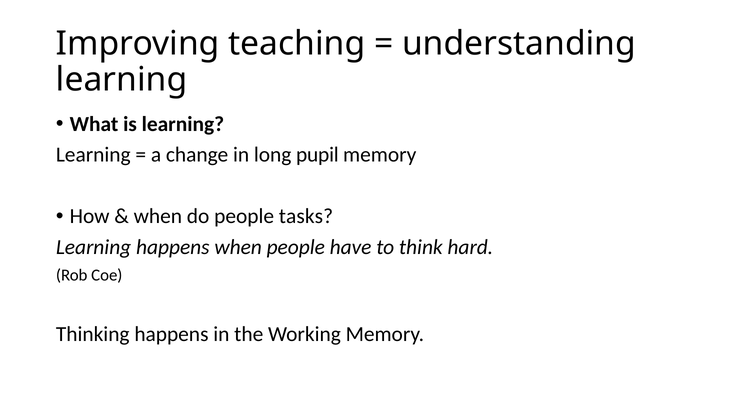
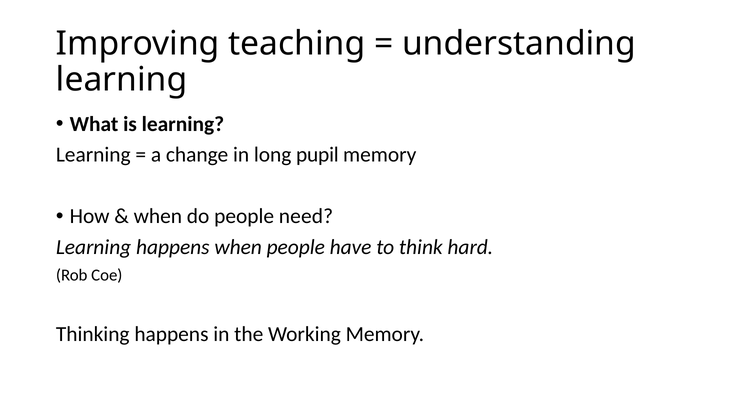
tasks: tasks -> need
